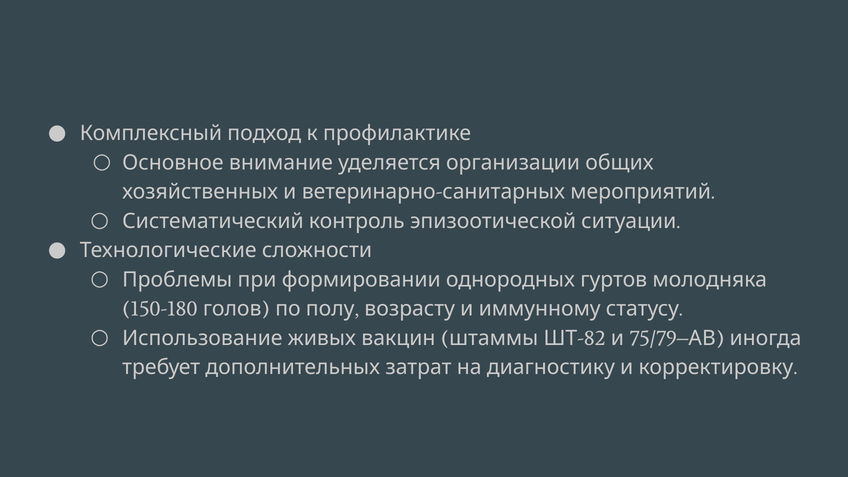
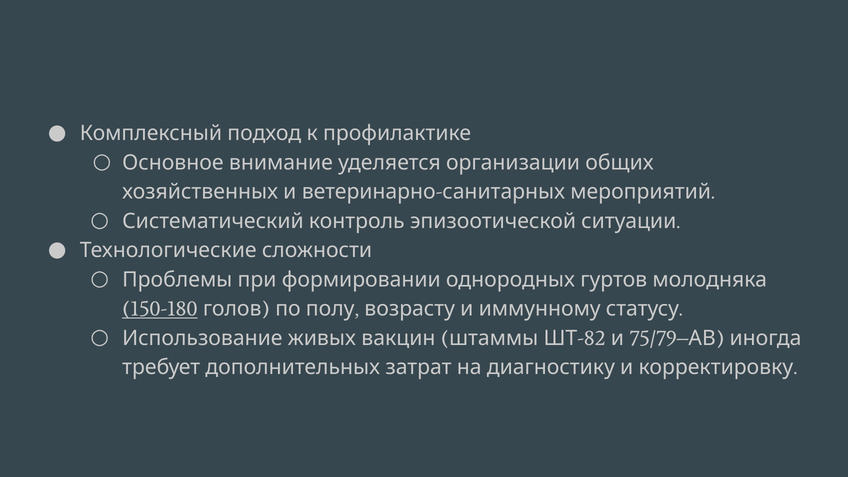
150-180 underline: none -> present
